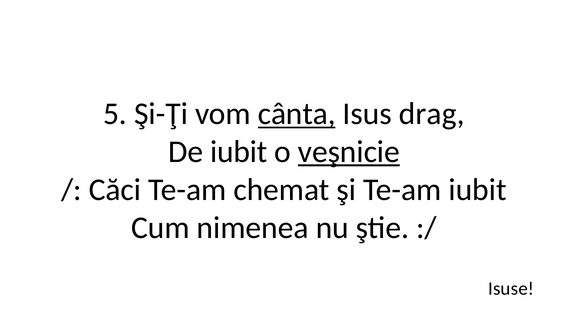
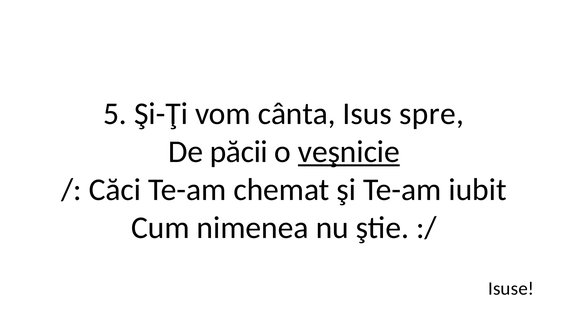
cânta underline: present -> none
drag: drag -> spre
De iubit: iubit -> păcii
